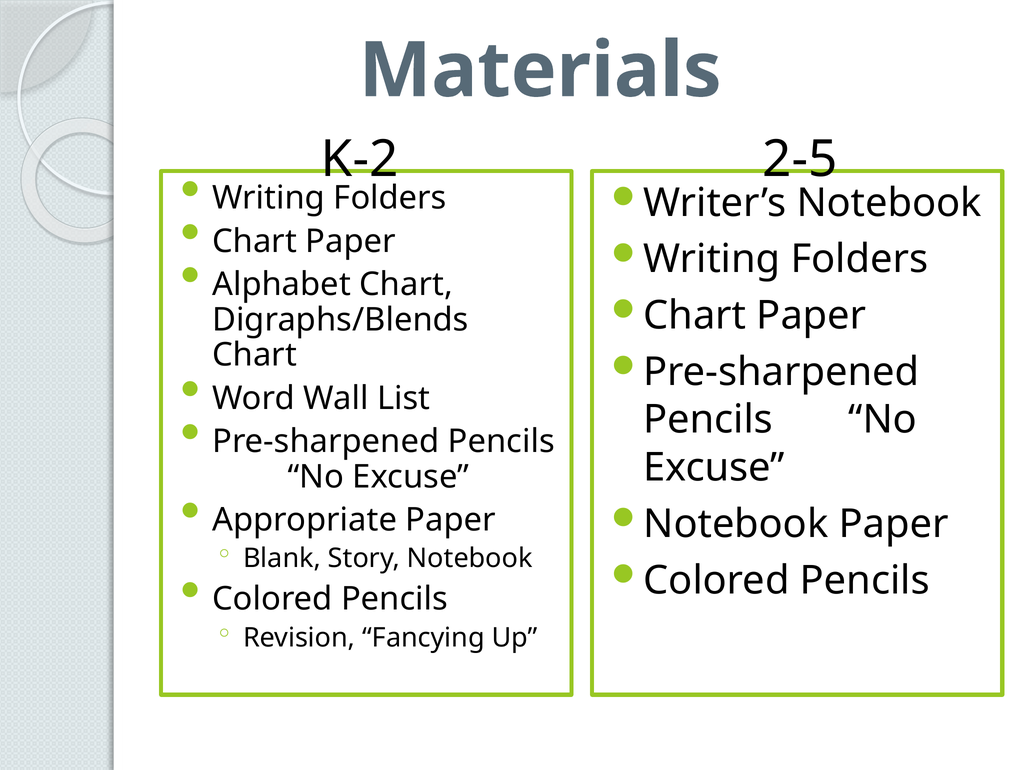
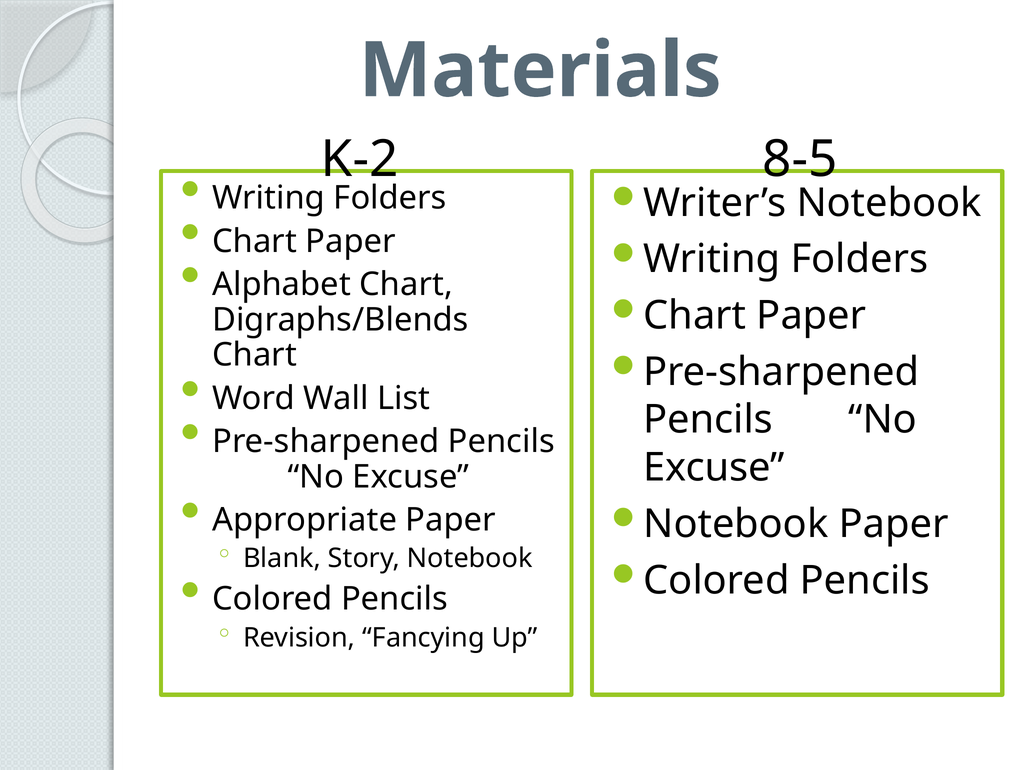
2-5: 2-5 -> 8-5
